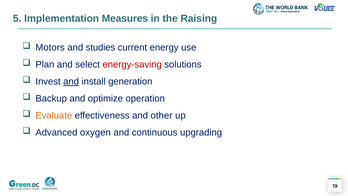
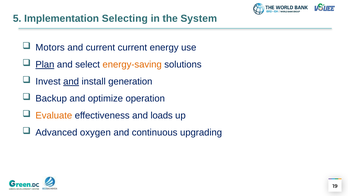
Measures: Measures -> Selecting
Raising: Raising -> System
and studies: studies -> current
Plan underline: none -> present
energy-saving colour: red -> orange
other: other -> loads
